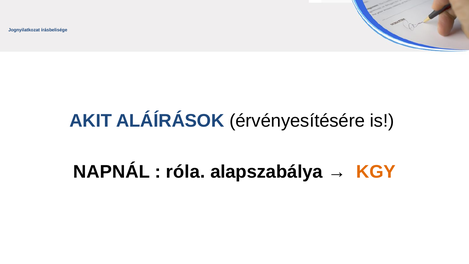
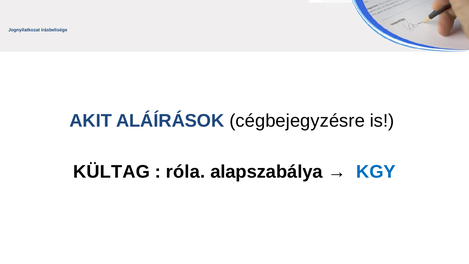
érvényesítésére: érvényesítésére -> cégbejegyzésre
NAPNÁL: NAPNÁL -> KÜLTAG
KGY colour: orange -> blue
